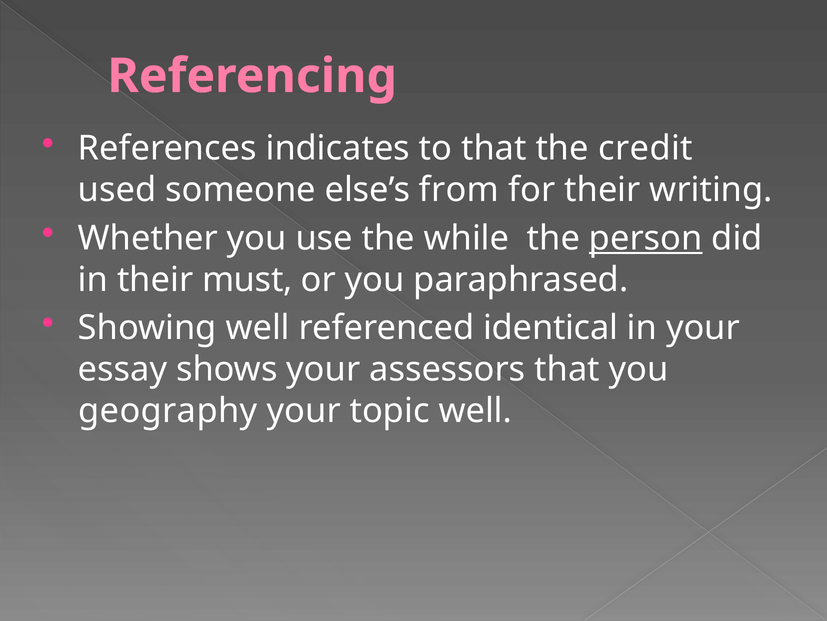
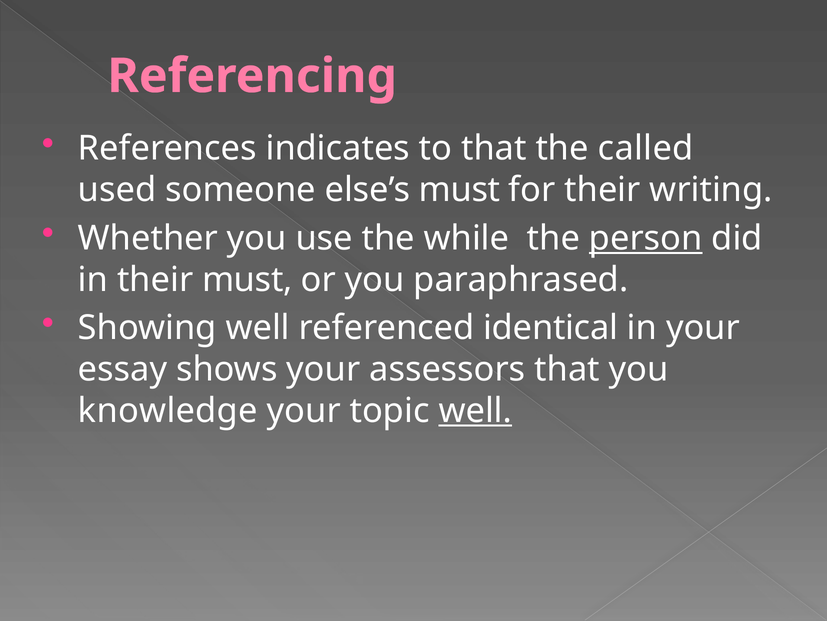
credit: credit -> called
else’s from: from -> must
geography: geography -> knowledge
well at (475, 410) underline: none -> present
